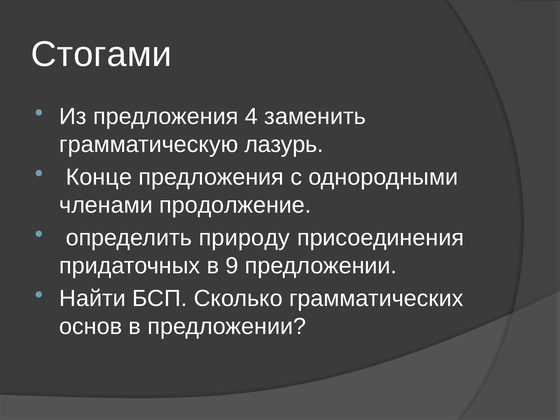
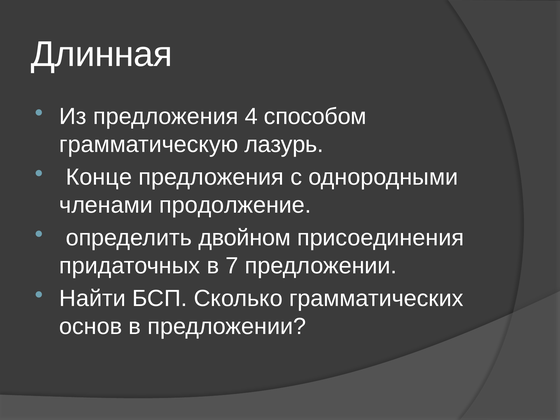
Стогами: Стогами -> Длинная
заменить: заменить -> способом
природу: природу -> двойном
9: 9 -> 7
